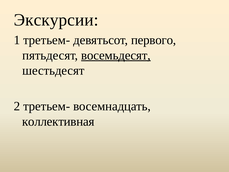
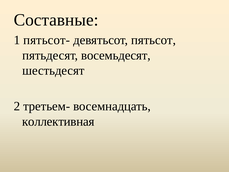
Экскурсии: Экскурсии -> Составные
1 третьем-: третьем- -> пятьсот-
первого: первого -> пятьсот
восемьдесят underline: present -> none
